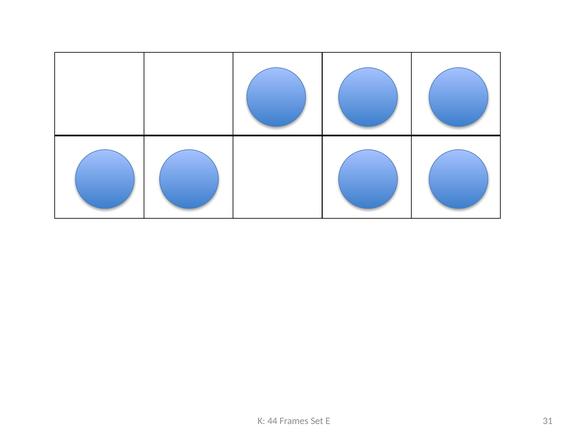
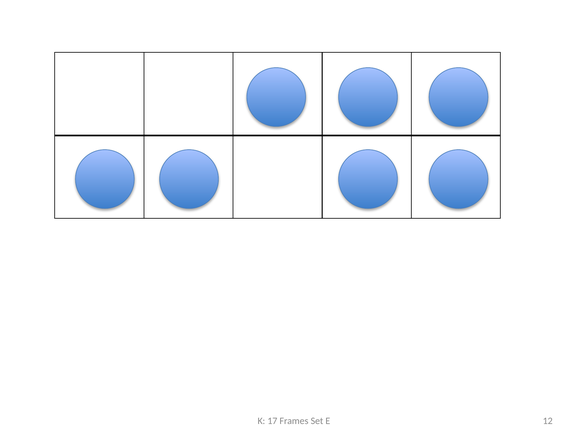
44: 44 -> 17
31: 31 -> 12
